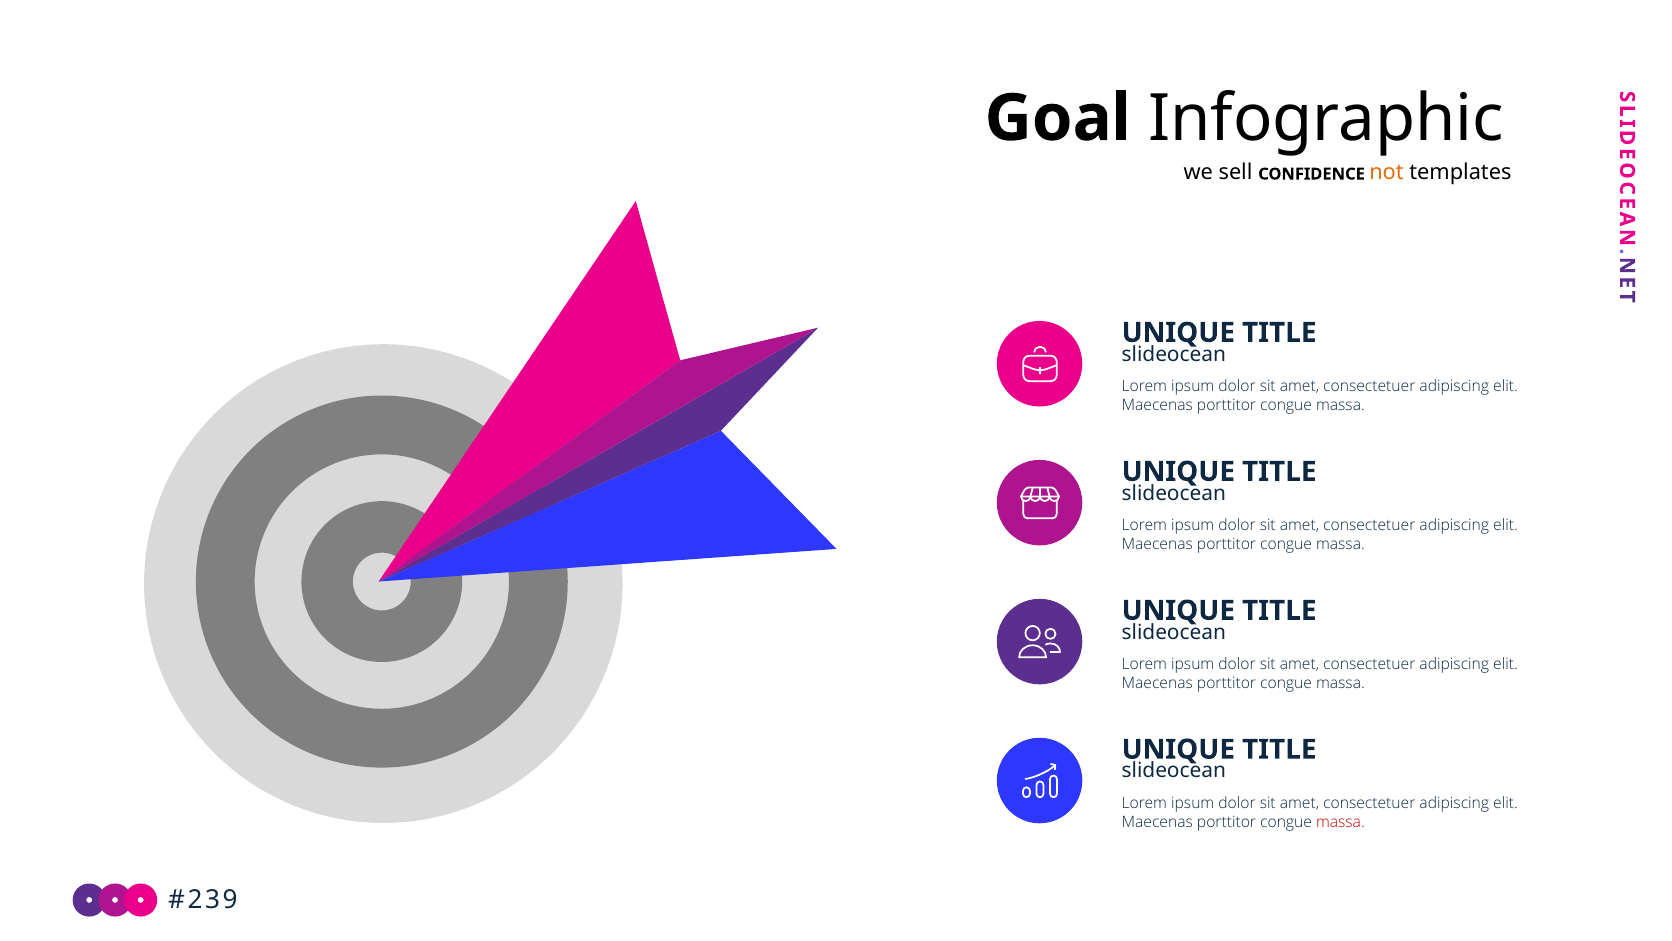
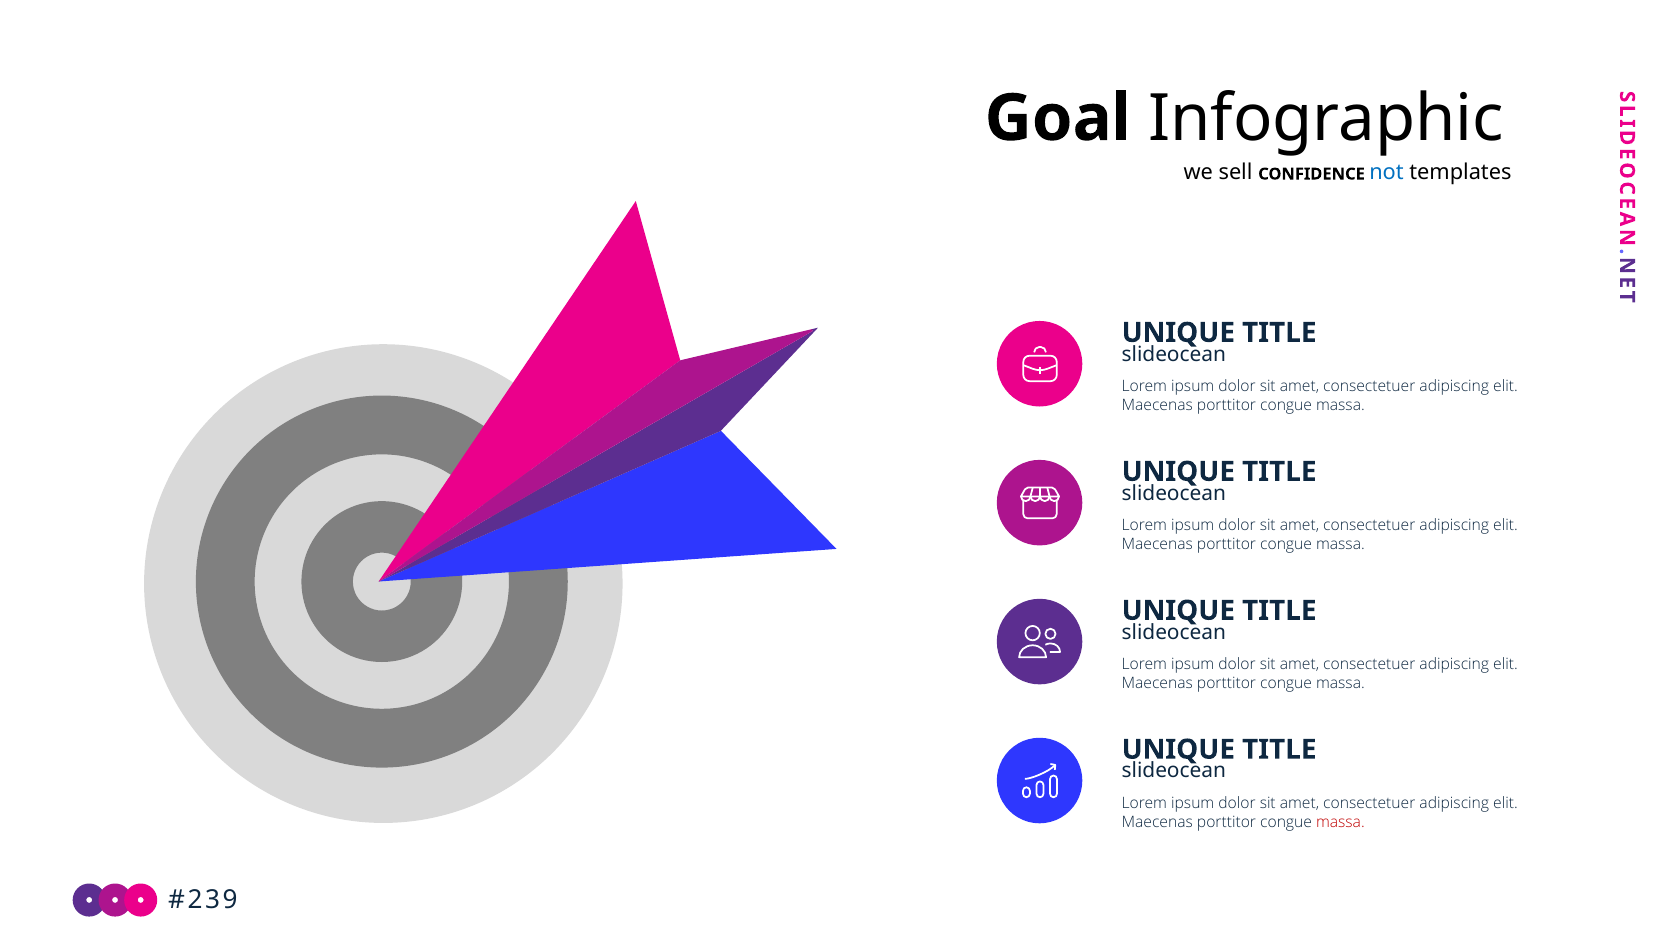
not colour: orange -> blue
